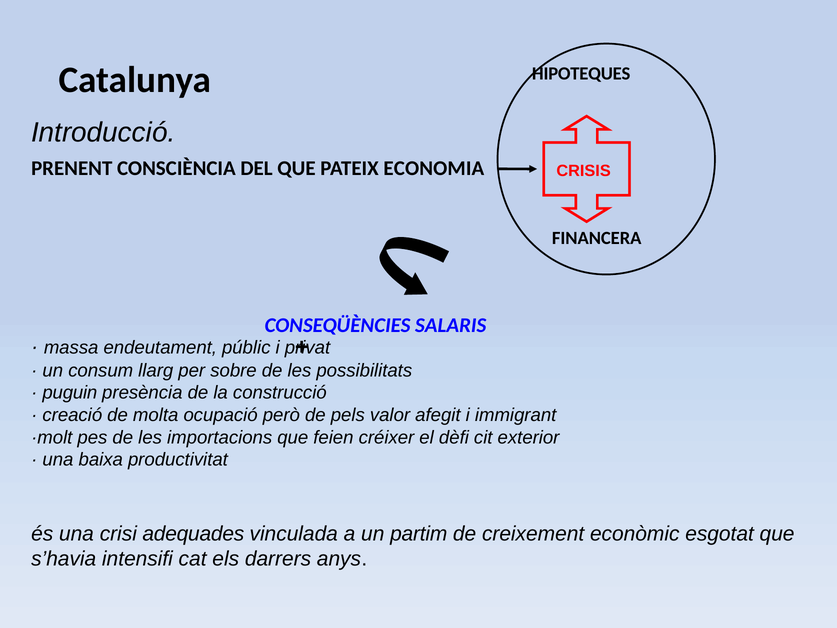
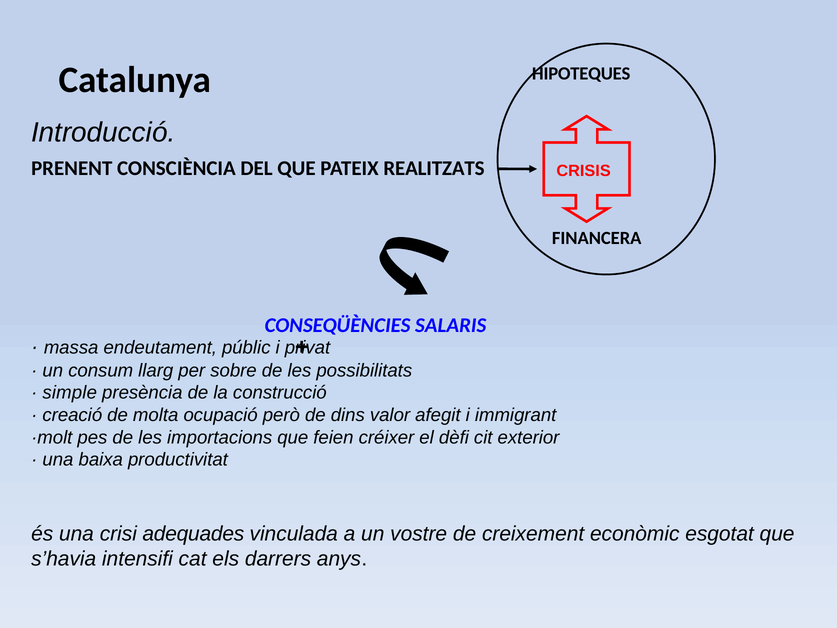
ECONOMIA: ECONOMIA -> REALITZATS
puguin: puguin -> simple
pels: pels -> dins
partim: partim -> vostre
